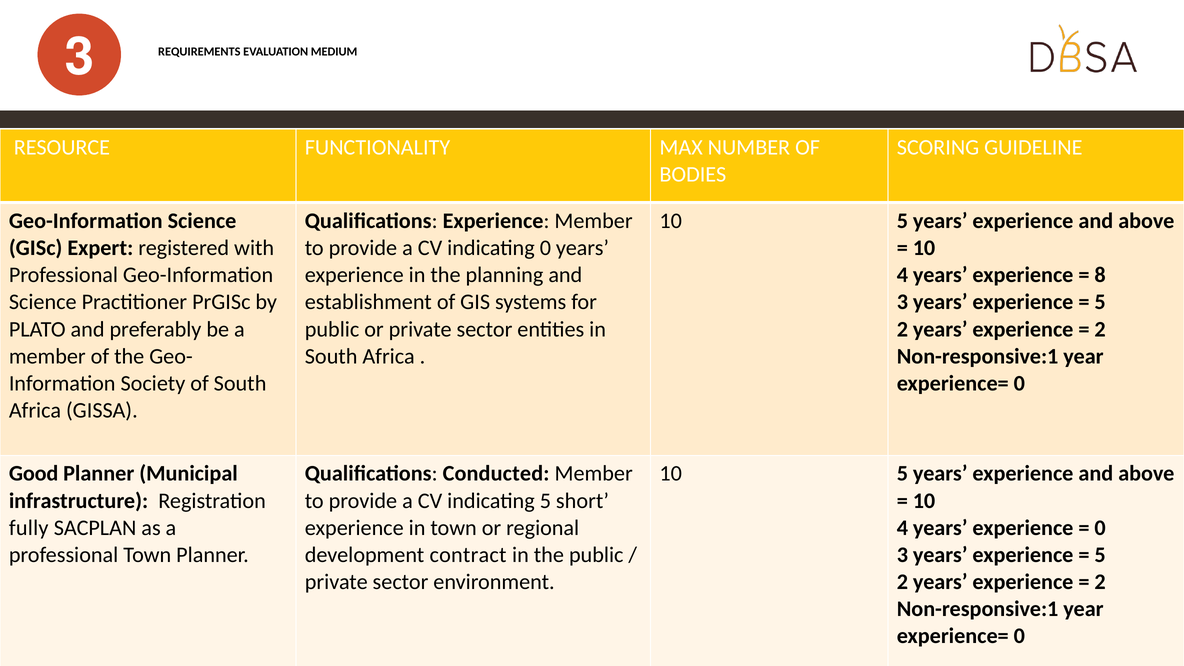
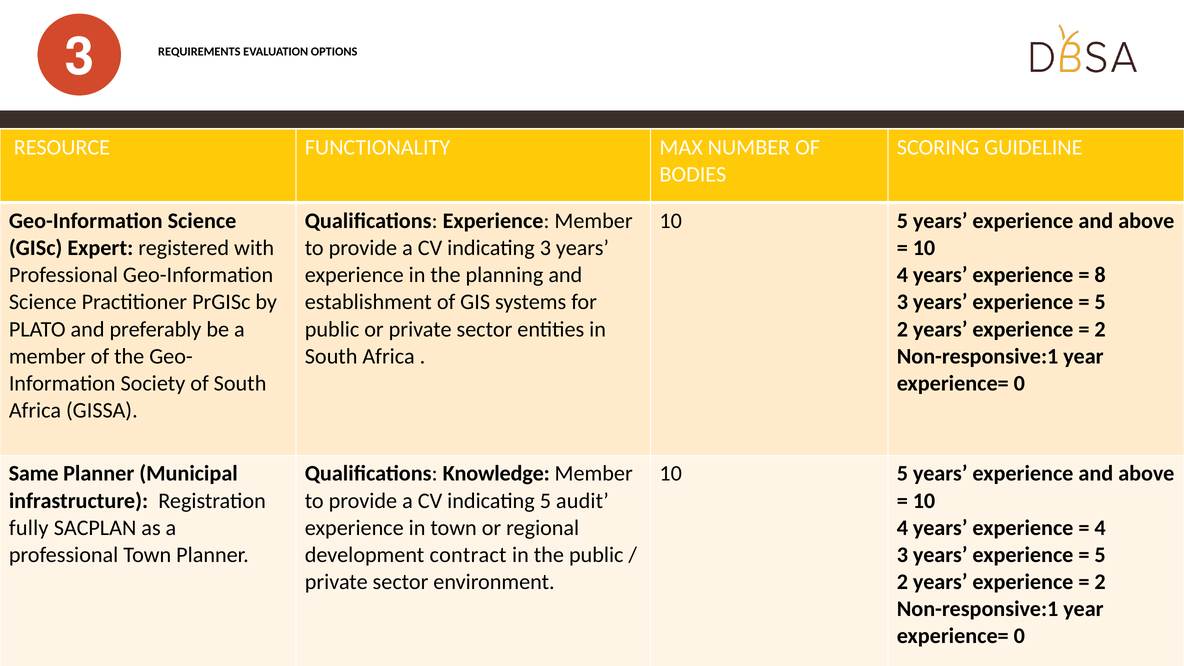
MEDIUM: MEDIUM -> OPTIONS
indicating 0: 0 -> 3
Good: Good -> Same
Conducted: Conducted -> Knowledge
short: short -> audit
0 at (1100, 528): 0 -> 4
